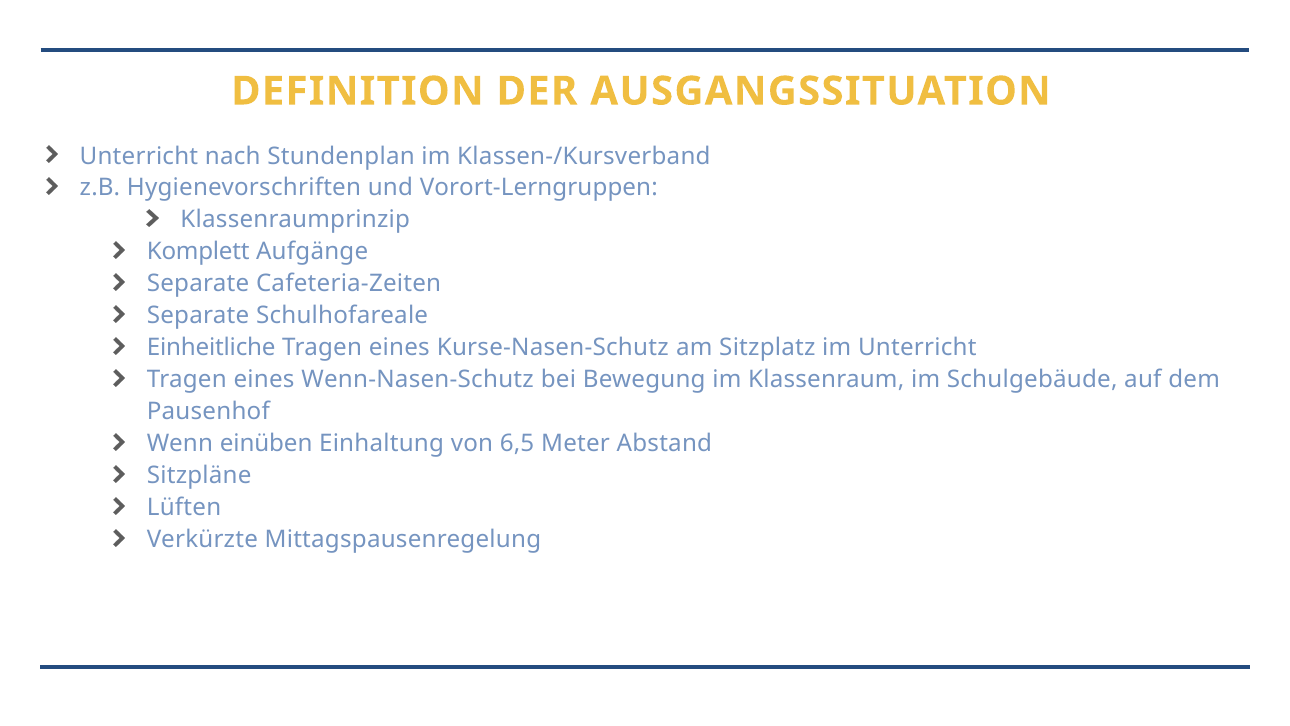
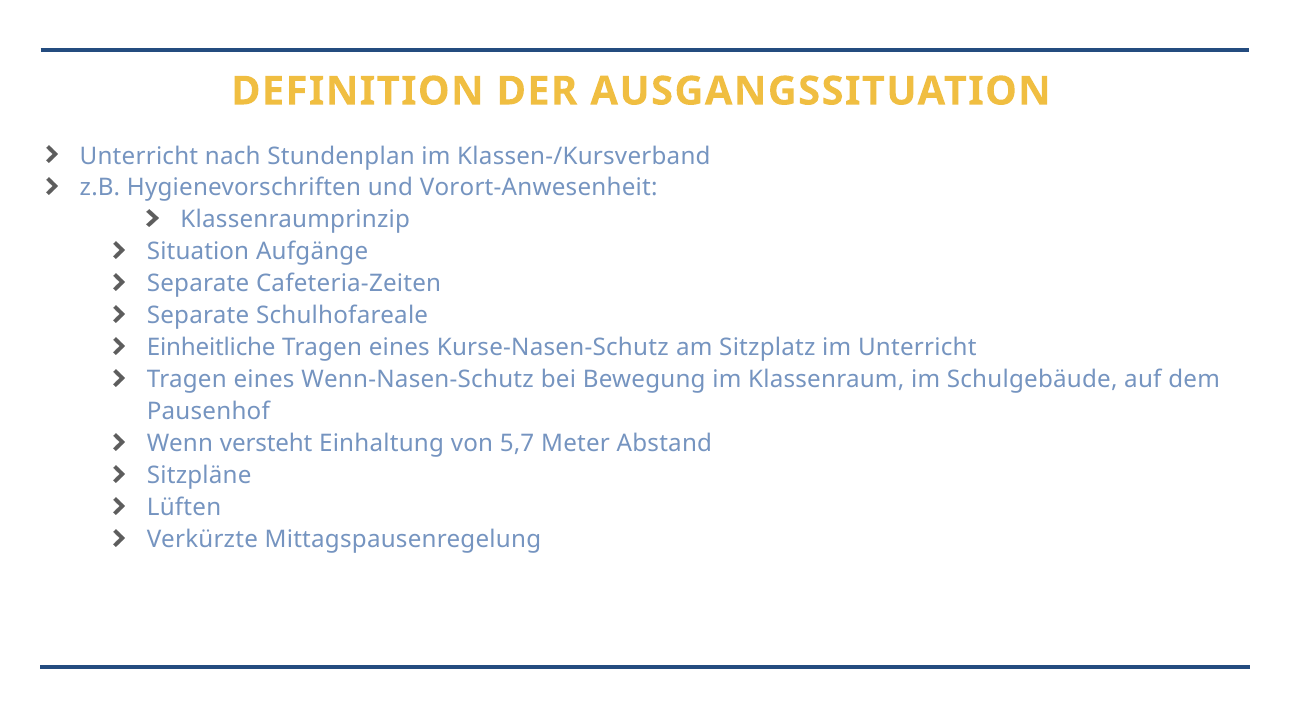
Vorort-Lerngruppen: Vorort-Lerngruppen -> Vorort-Anwesenheit
Komplett: Komplett -> Situation
einüben: einüben -> versteht
6,5: 6,5 -> 5,7
